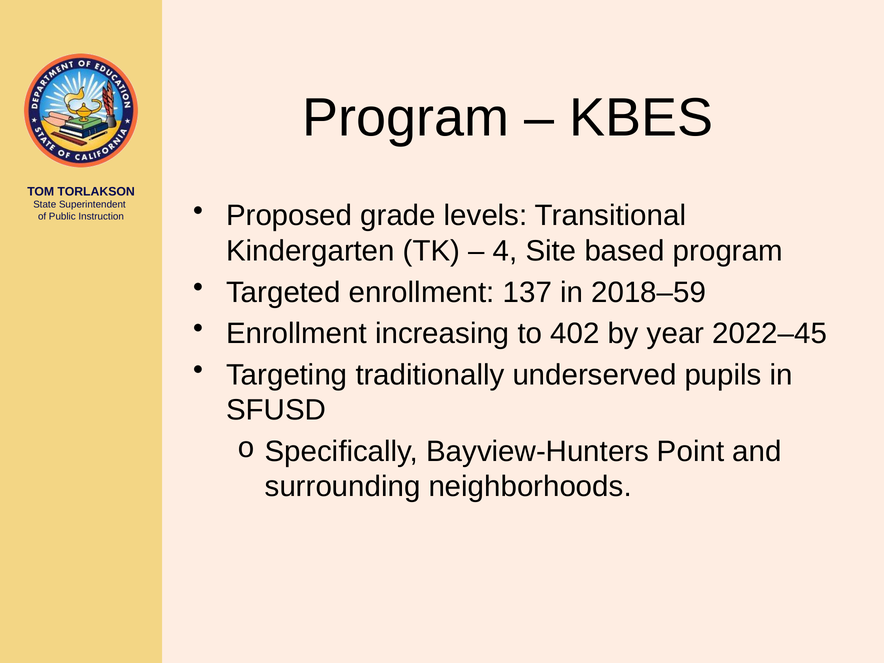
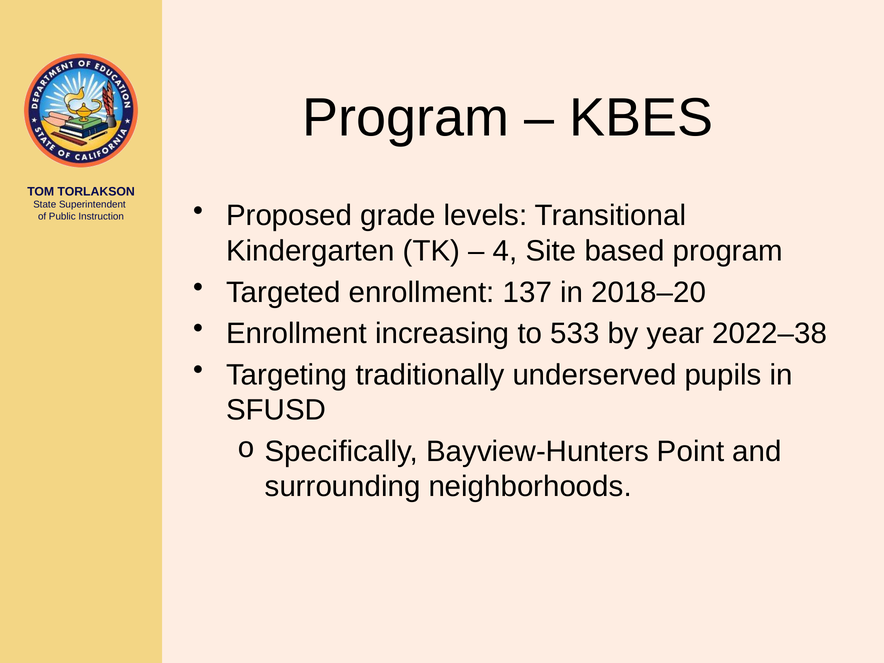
2018–59: 2018–59 -> 2018–20
402: 402 -> 533
2022–45: 2022–45 -> 2022–38
